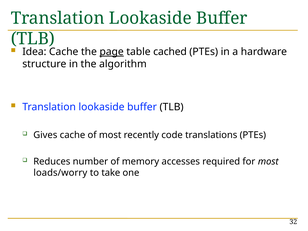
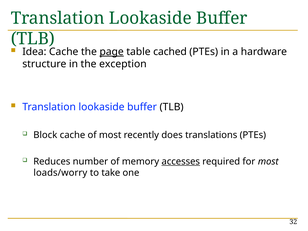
algorithm: algorithm -> exception
Gives: Gives -> Block
code: code -> does
accesses underline: none -> present
